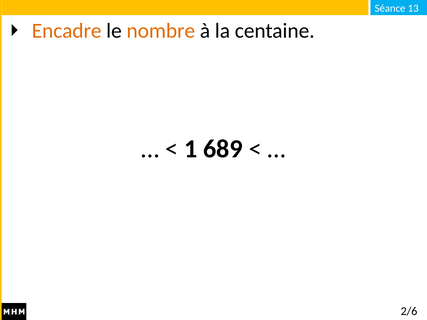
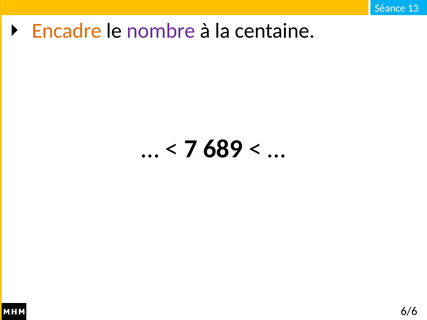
nombre colour: orange -> purple
1: 1 -> 7
2/6: 2/6 -> 6/6
